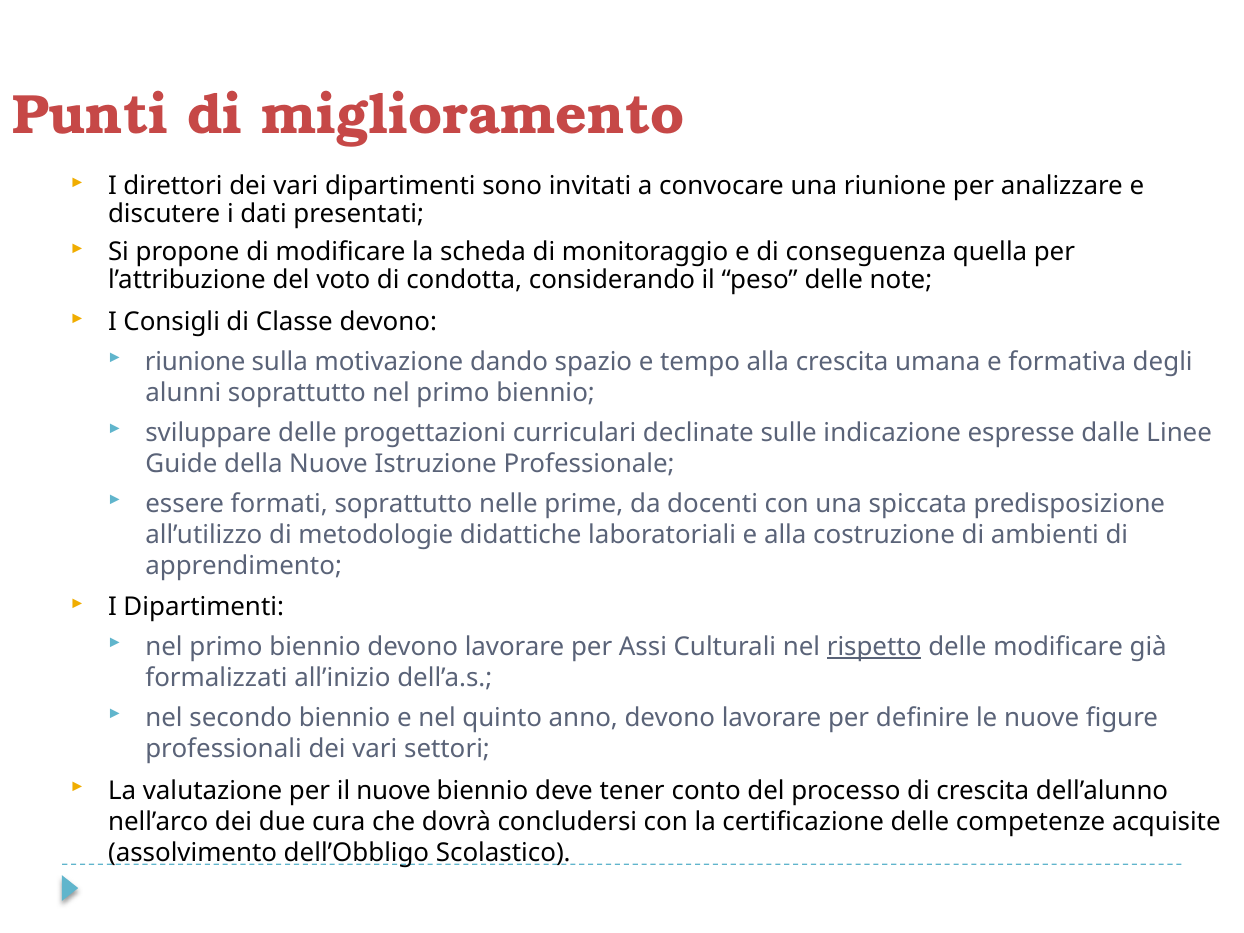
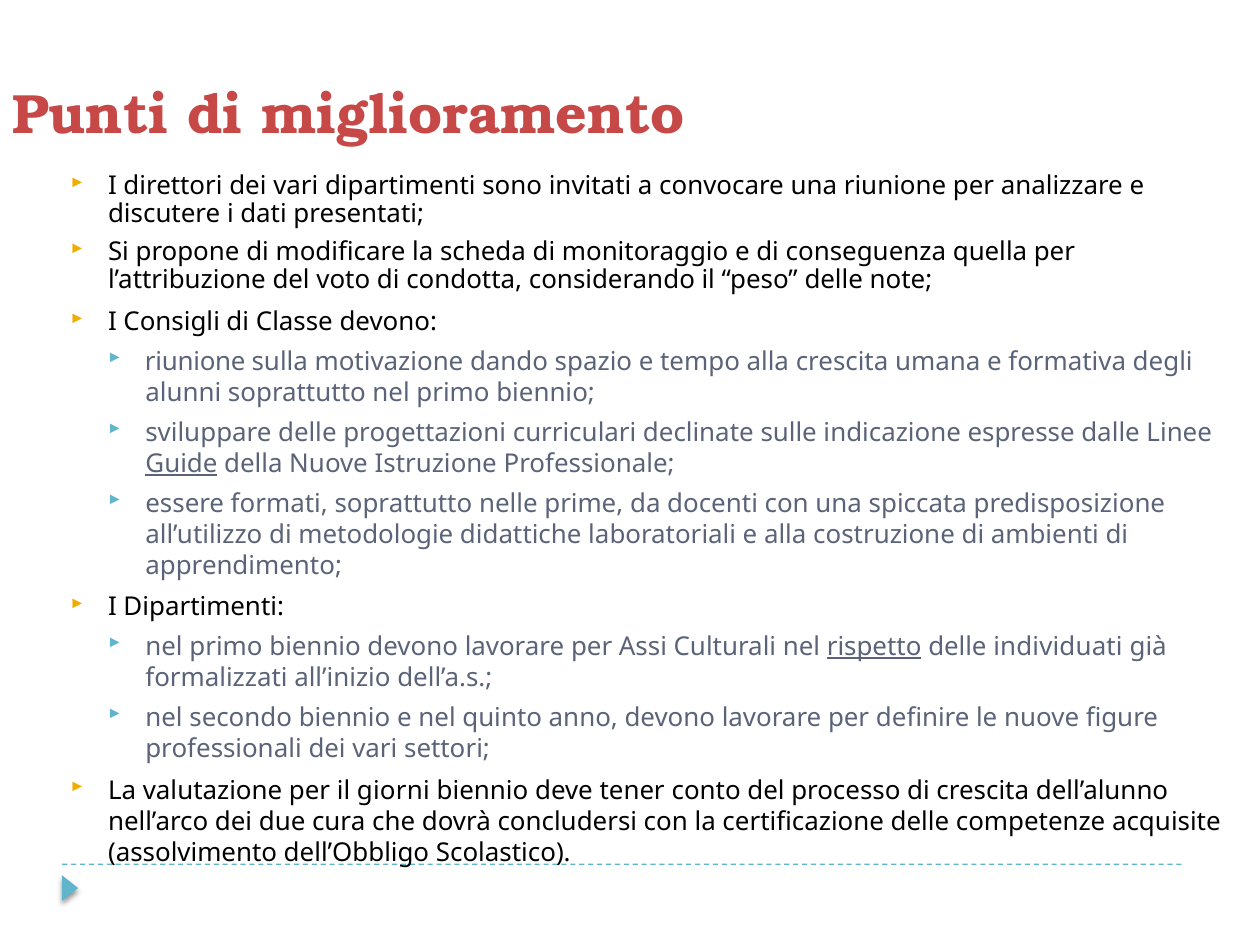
Guide underline: none -> present
delle modificare: modificare -> individuati
il nuove: nuove -> giorni
